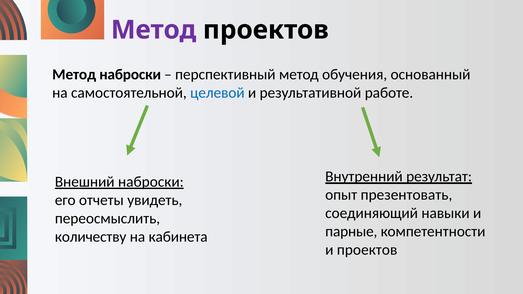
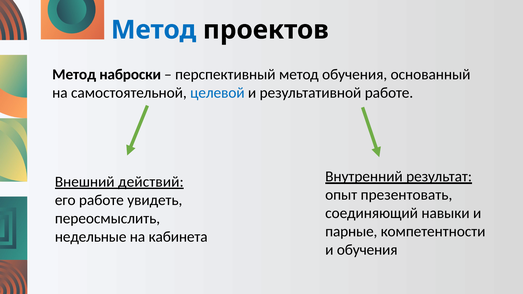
Метод at (154, 30) colour: purple -> blue
Внешний наброски: наброски -> действий
его отчеты: отчеты -> работе
количеству: количеству -> недельные
и проектов: проектов -> обучения
